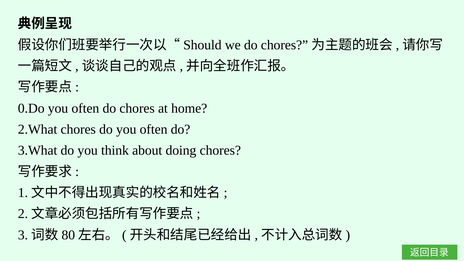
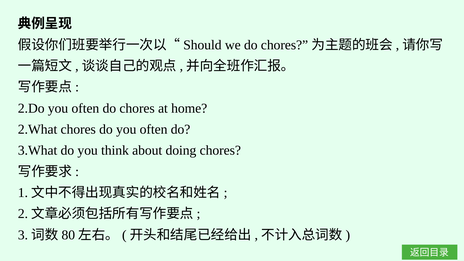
0.Do: 0.Do -> 2.Do
